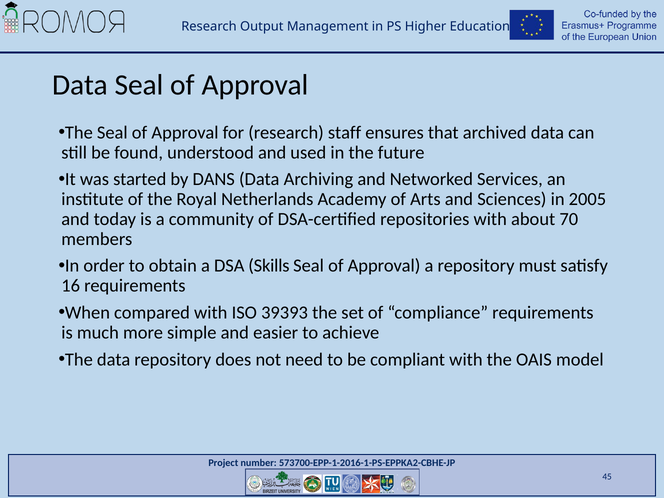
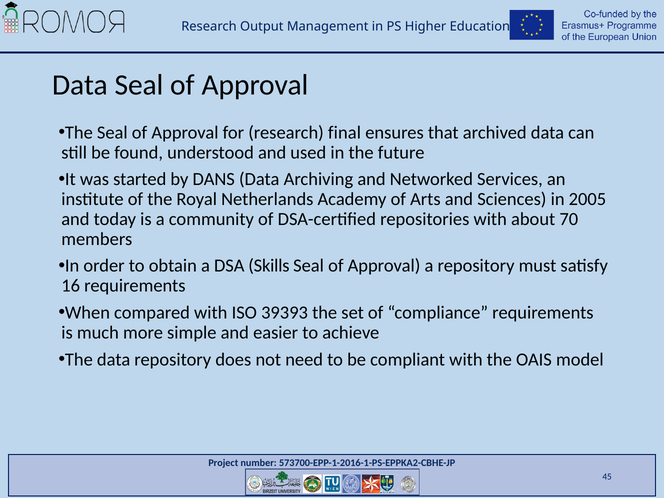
staff: staff -> final
